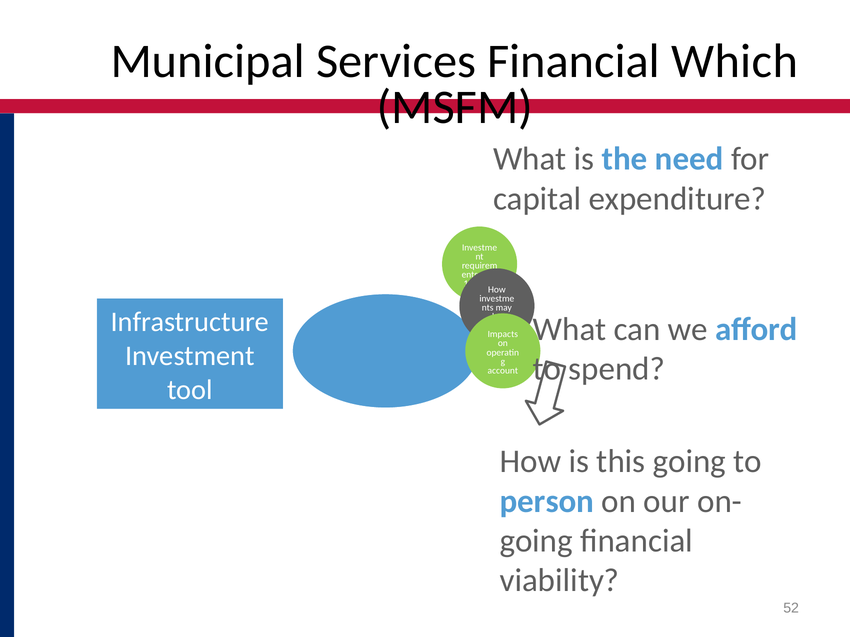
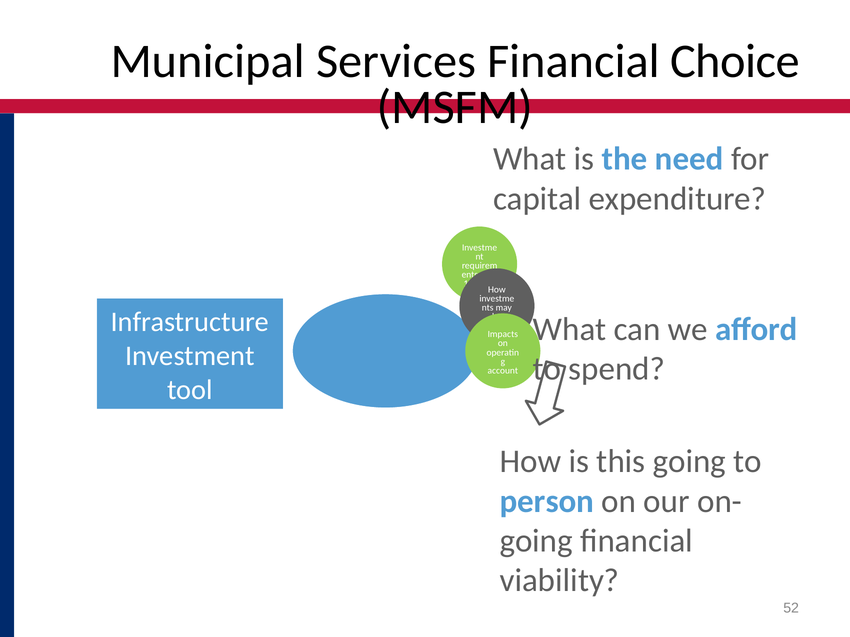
Which: Which -> Choice
